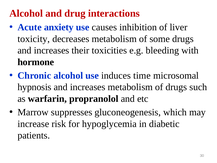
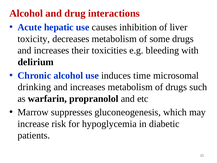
anxiety: anxiety -> hepatic
hormone: hormone -> delirium
hypnosis: hypnosis -> drinking
